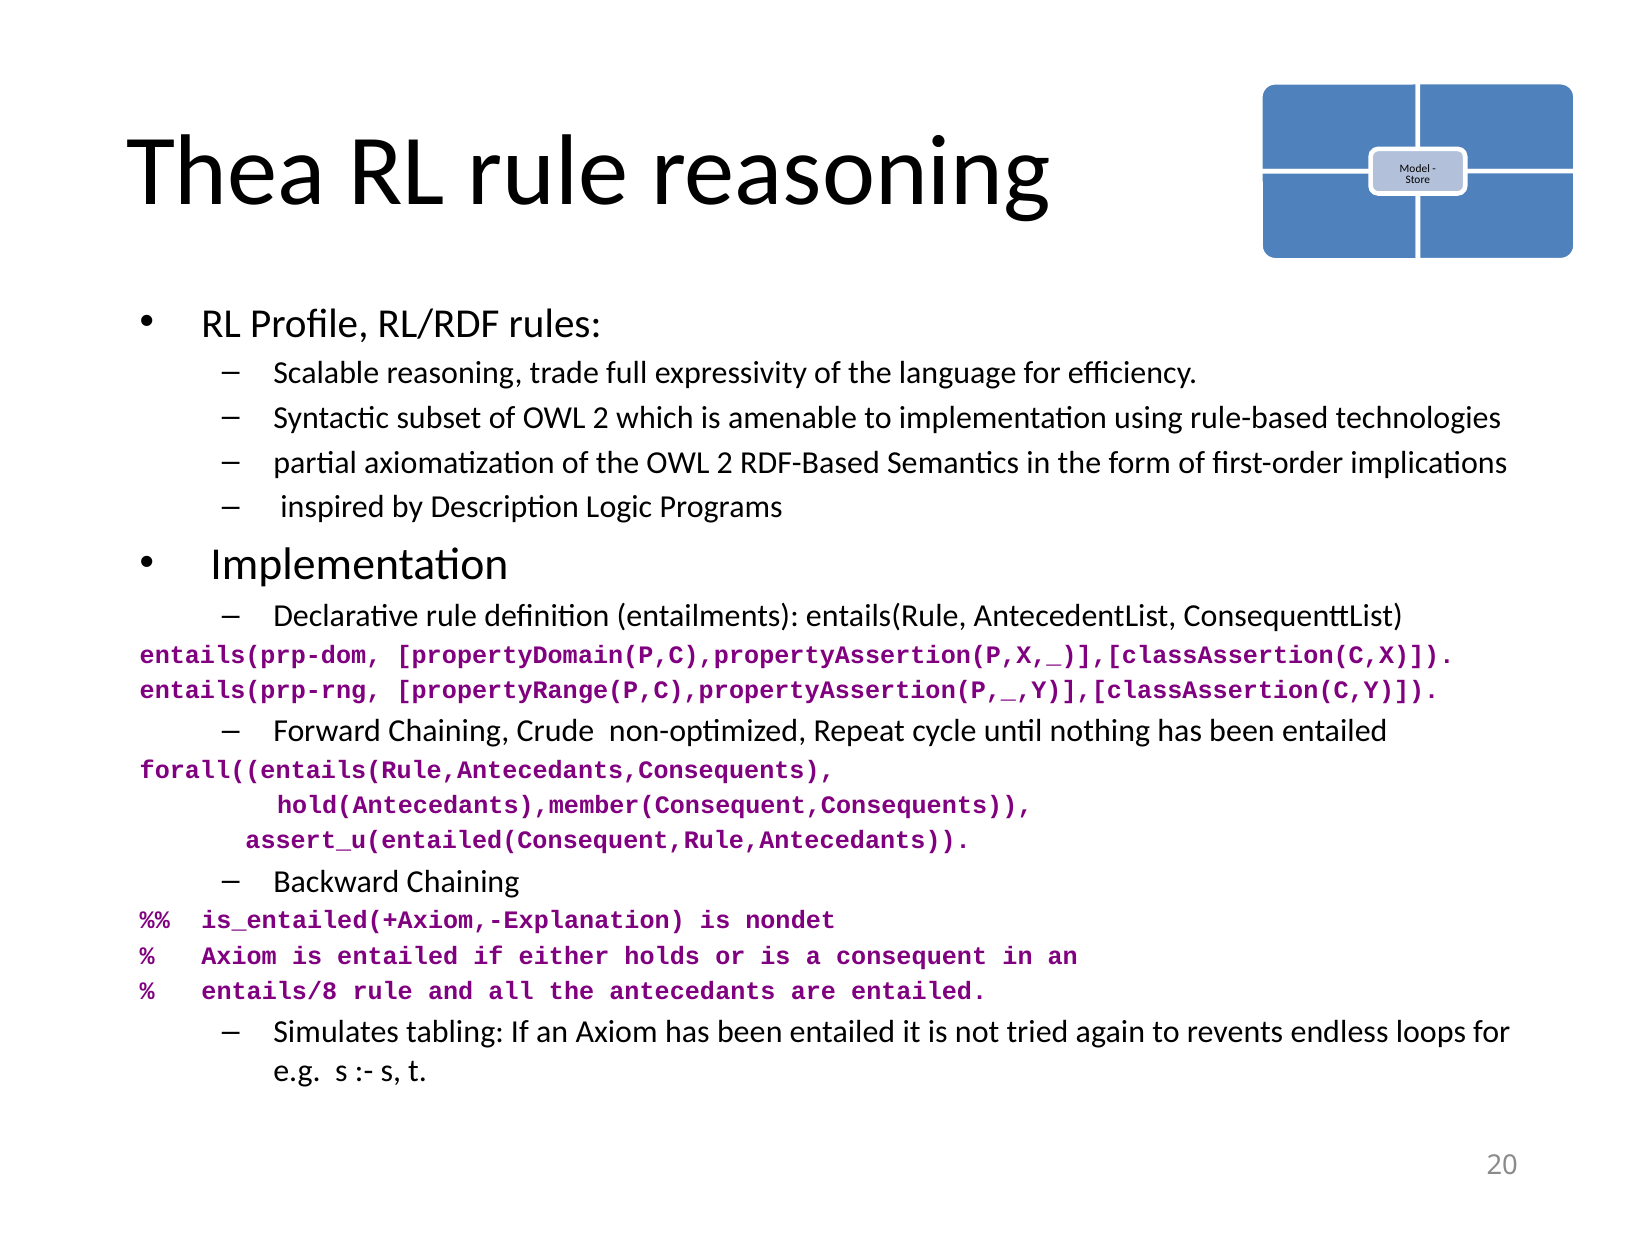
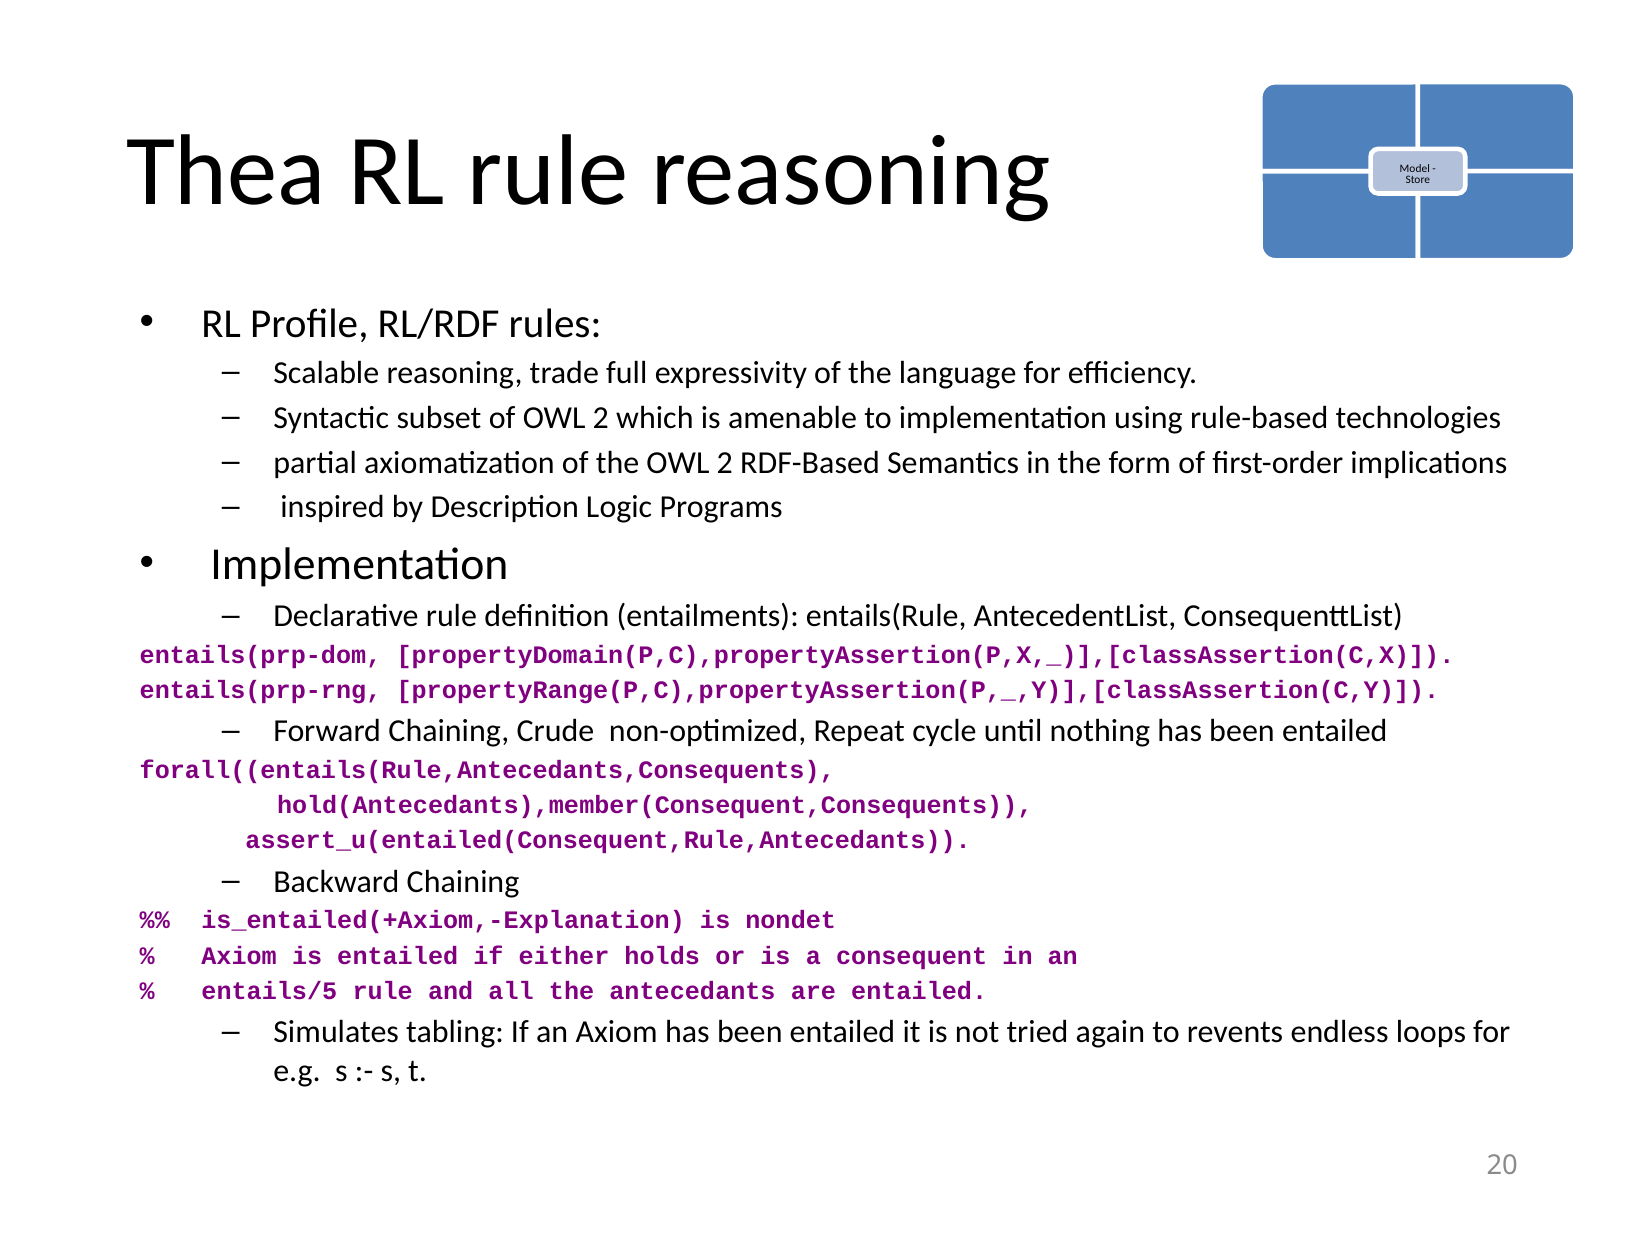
entails/8: entails/8 -> entails/5
